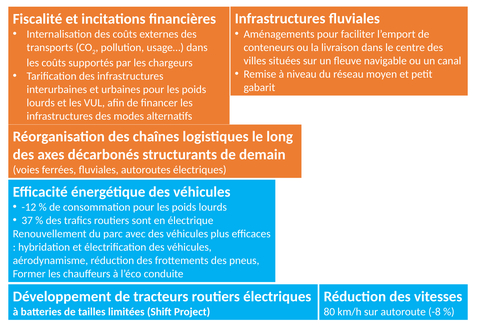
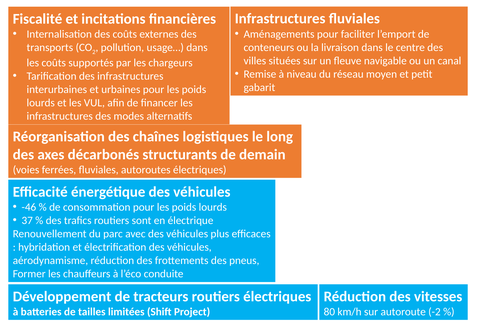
-12: -12 -> -46
-8: -8 -> -2
